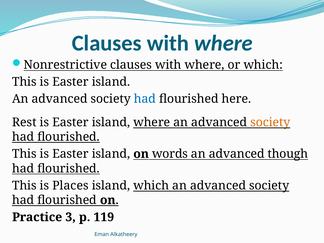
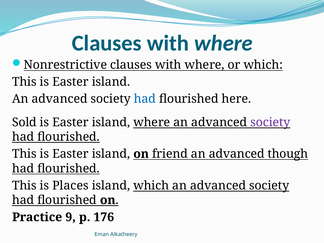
Rest: Rest -> Sold
society at (270, 122) colour: orange -> purple
words: words -> friend
3: 3 -> 9
119: 119 -> 176
